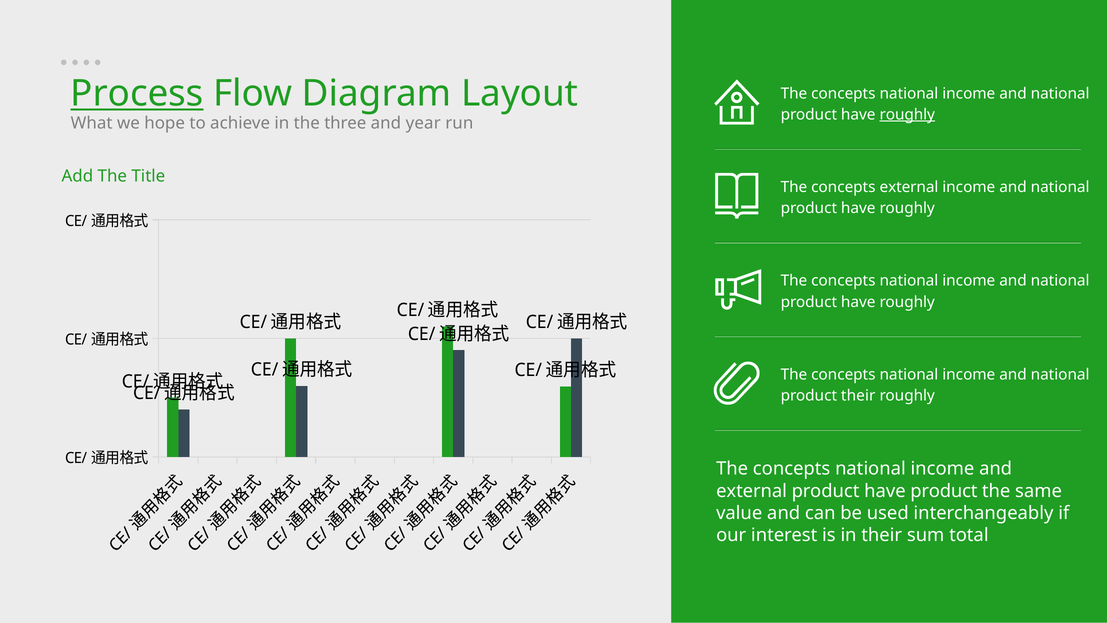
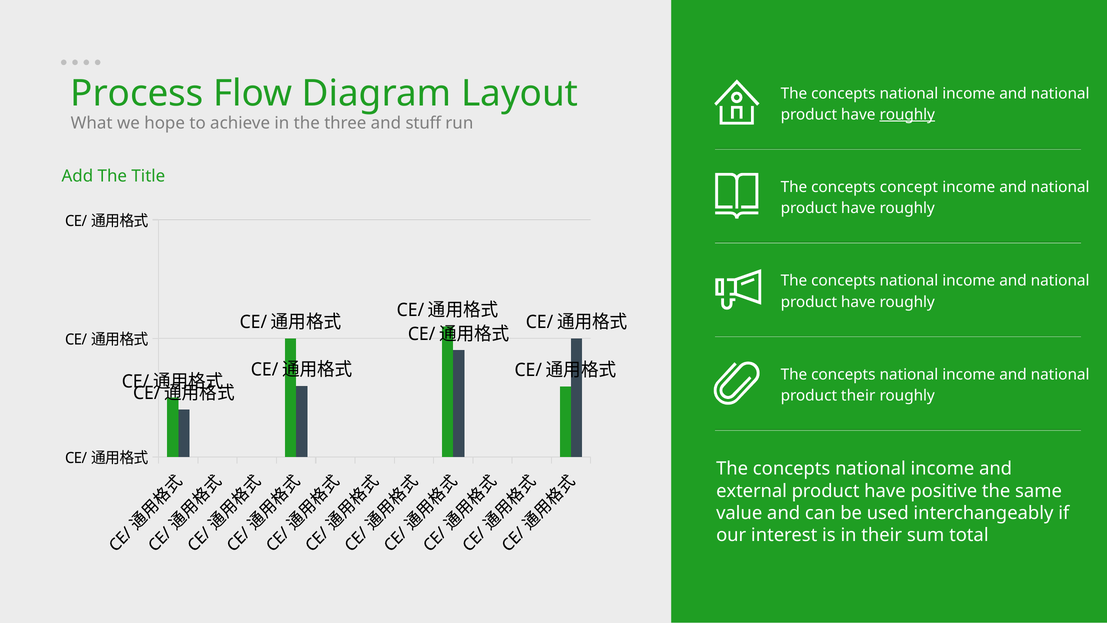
Process underline: present -> none
year: year -> stuff
concepts external: external -> concept
have product: product -> positive
